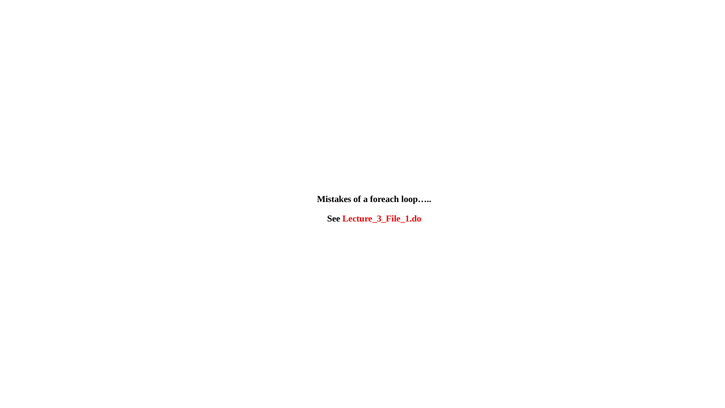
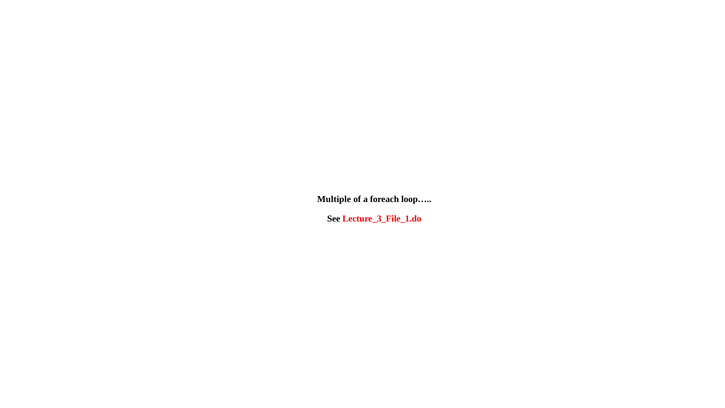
Mistakes: Mistakes -> Multiple
